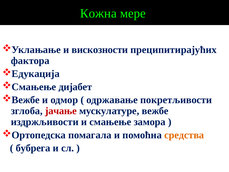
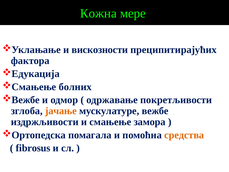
дијабет: дијабет -> болних
јачање colour: red -> orange
бубрега: бубрега -> fibrosus
